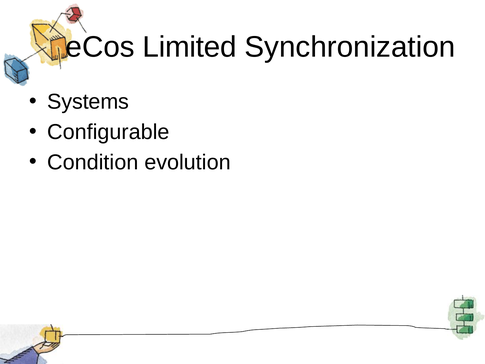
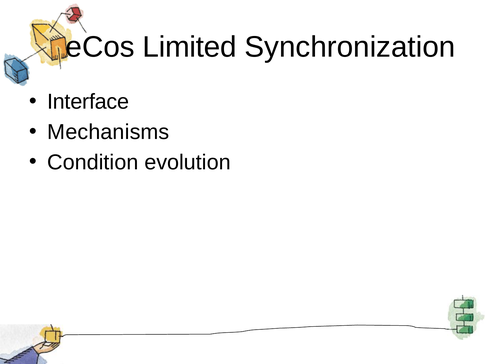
Systems: Systems -> Interface
Configurable: Configurable -> Mechanisms
